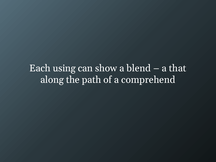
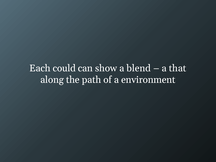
using: using -> could
comprehend: comprehend -> environment
